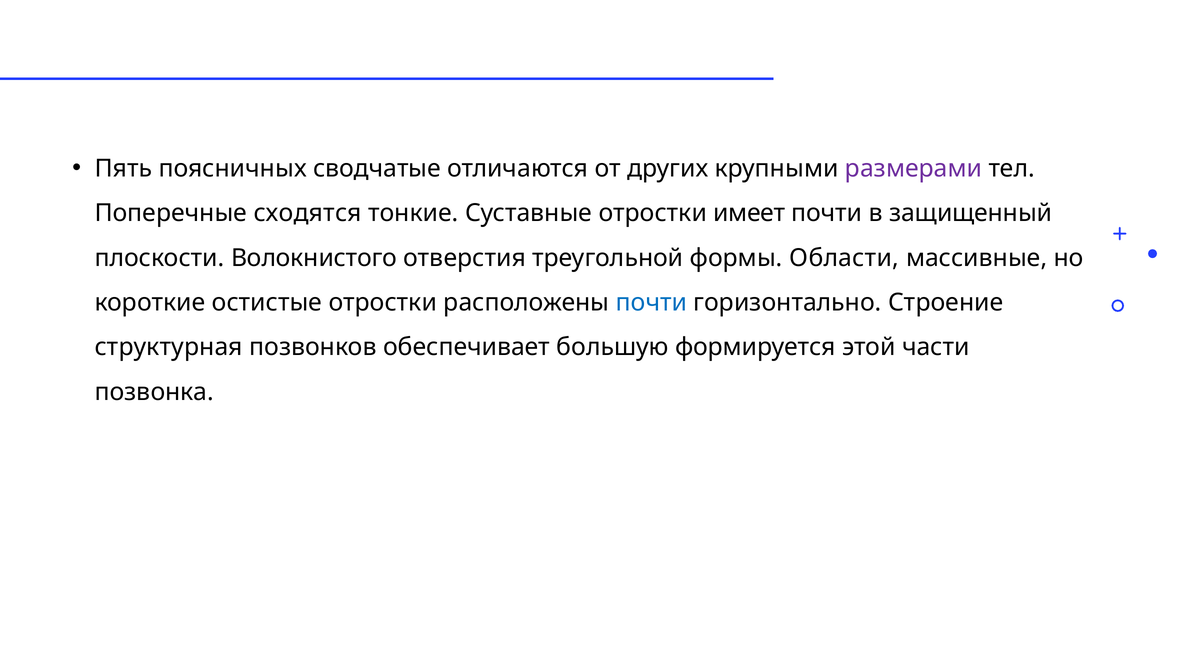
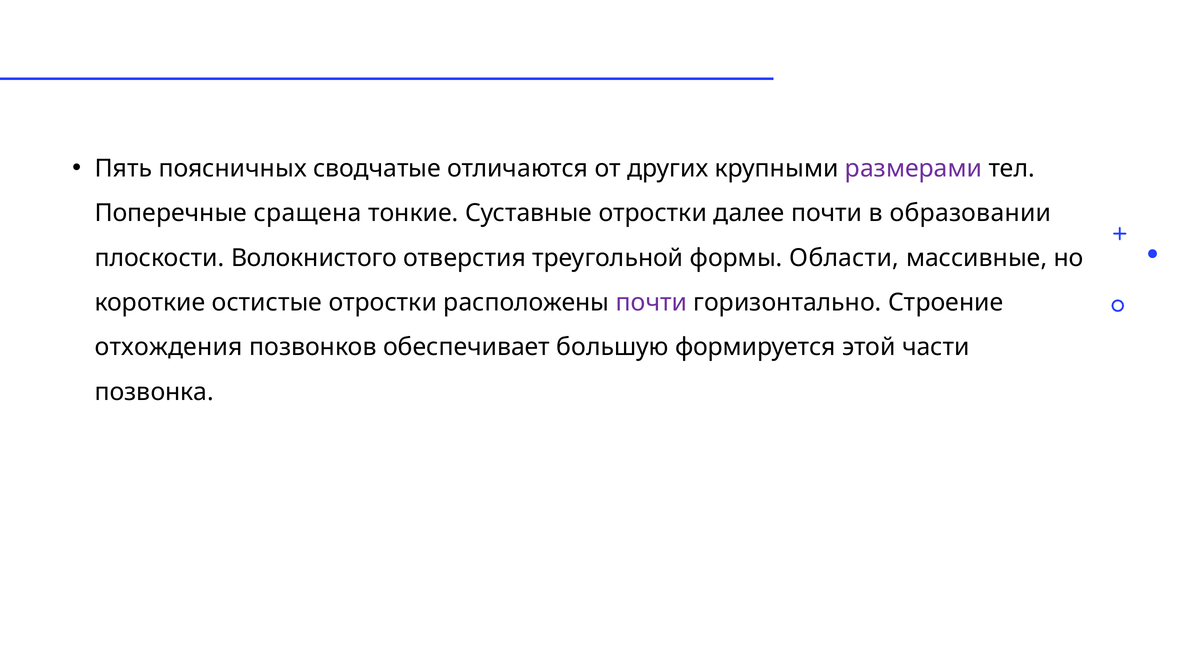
сходятся: сходятся -> сращена
имеет: имеет -> далее
защищенный: защищенный -> образовании
почти at (651, 303) colour: blue -> purple
структурная: структурная -> отхождения
